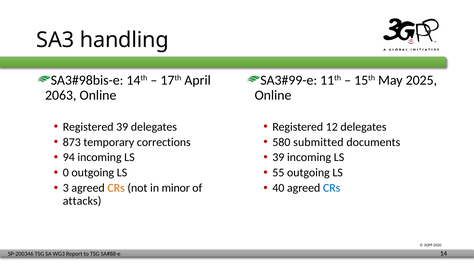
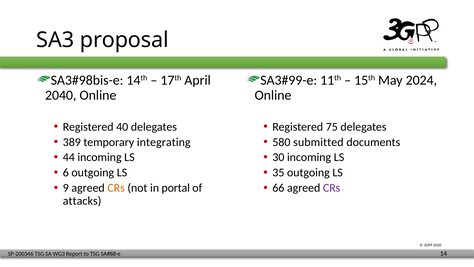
handling: handling -> proposal
2025: 2025 -> 2024
2063: 2063 -> 2040
Registered 39: 39 -> 40
12: 12 -> 75
873: 873 -> 389
corrections: corrections -> integrating
94: 94 -> 44
39 at (278, 157): 39 -> 30
0: 0 -> 6
55: 55 -> 35
3: 3 -> 9
minor: minor -> portal
40: 40 -> 66
CRs at (332, 188) colour: blue -> purple
